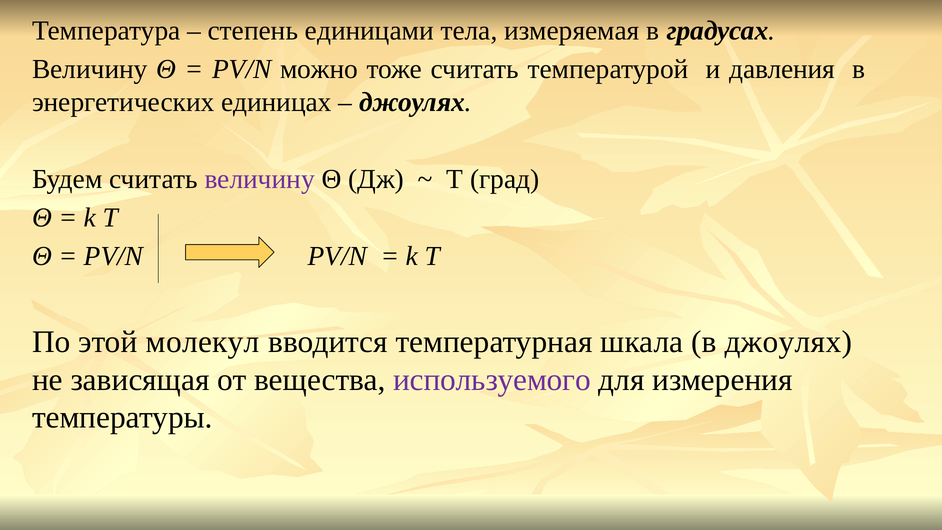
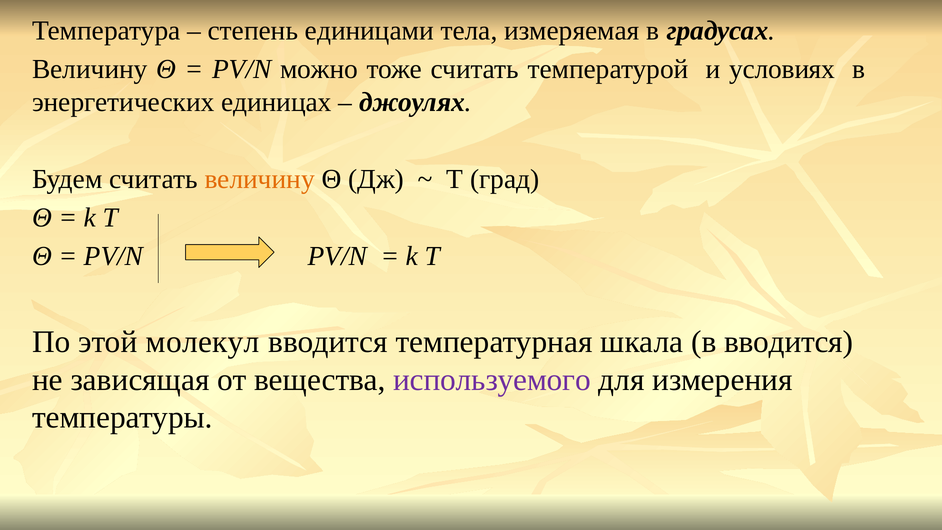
давления: давления -> условиях
величину at (260, 179) colour: purple -> orange
в джоулях: джоулях -> вводится
